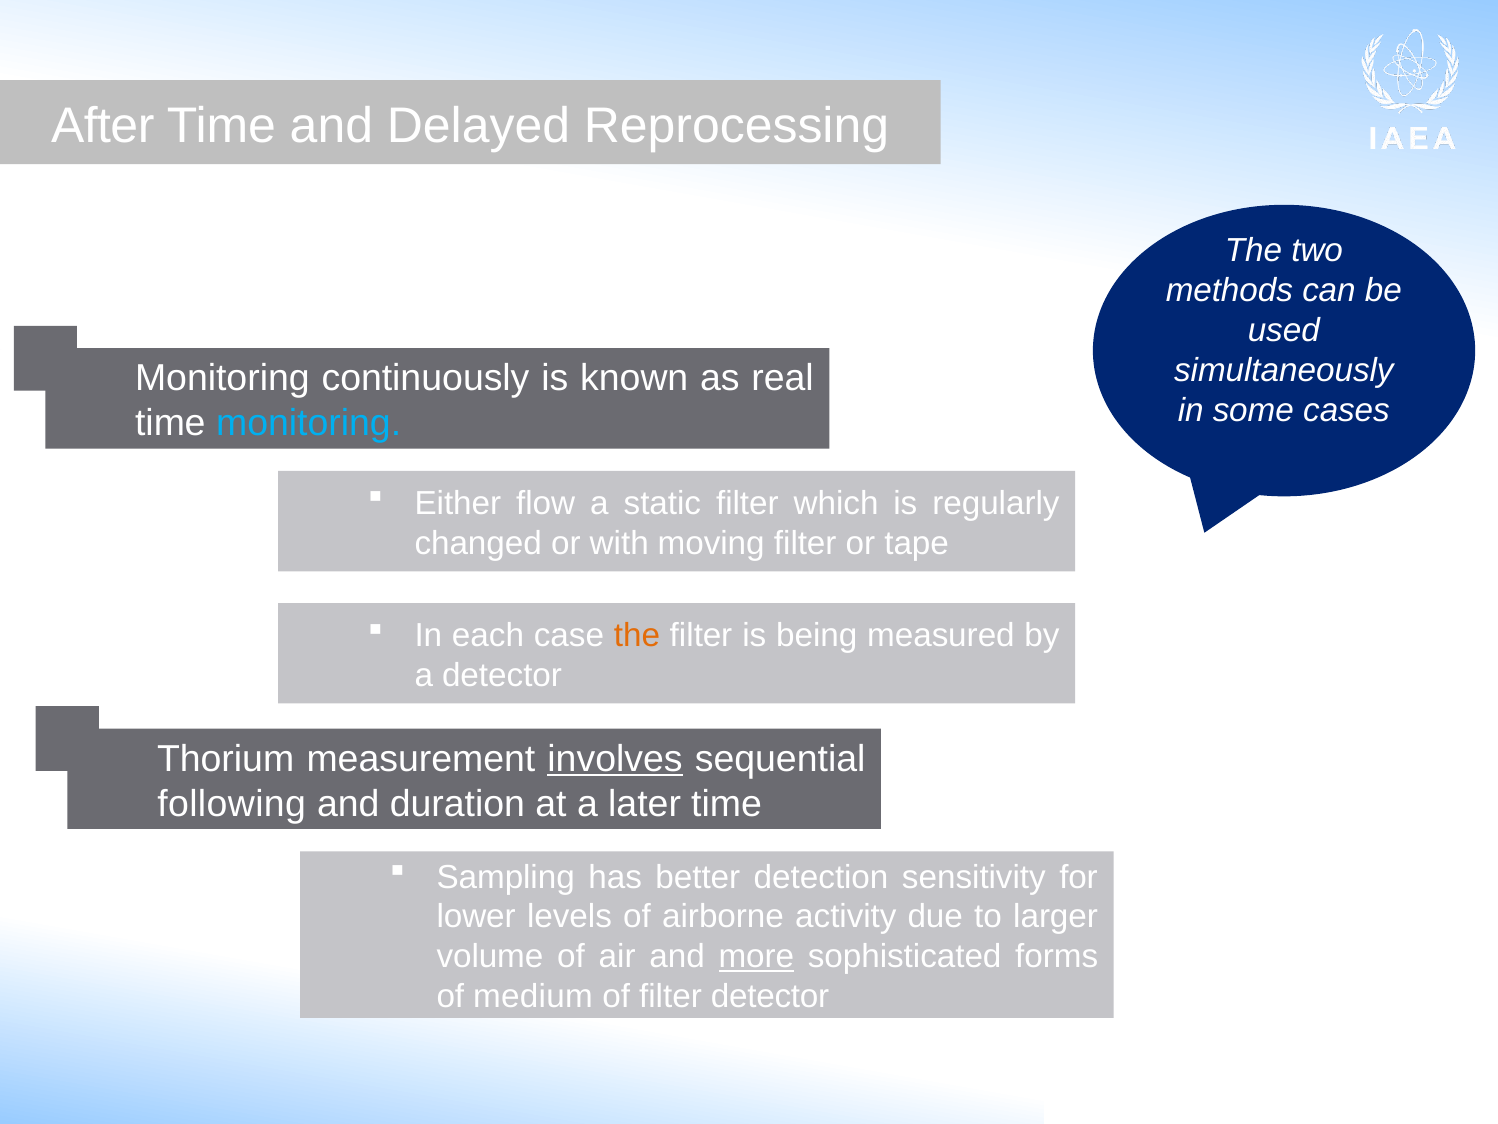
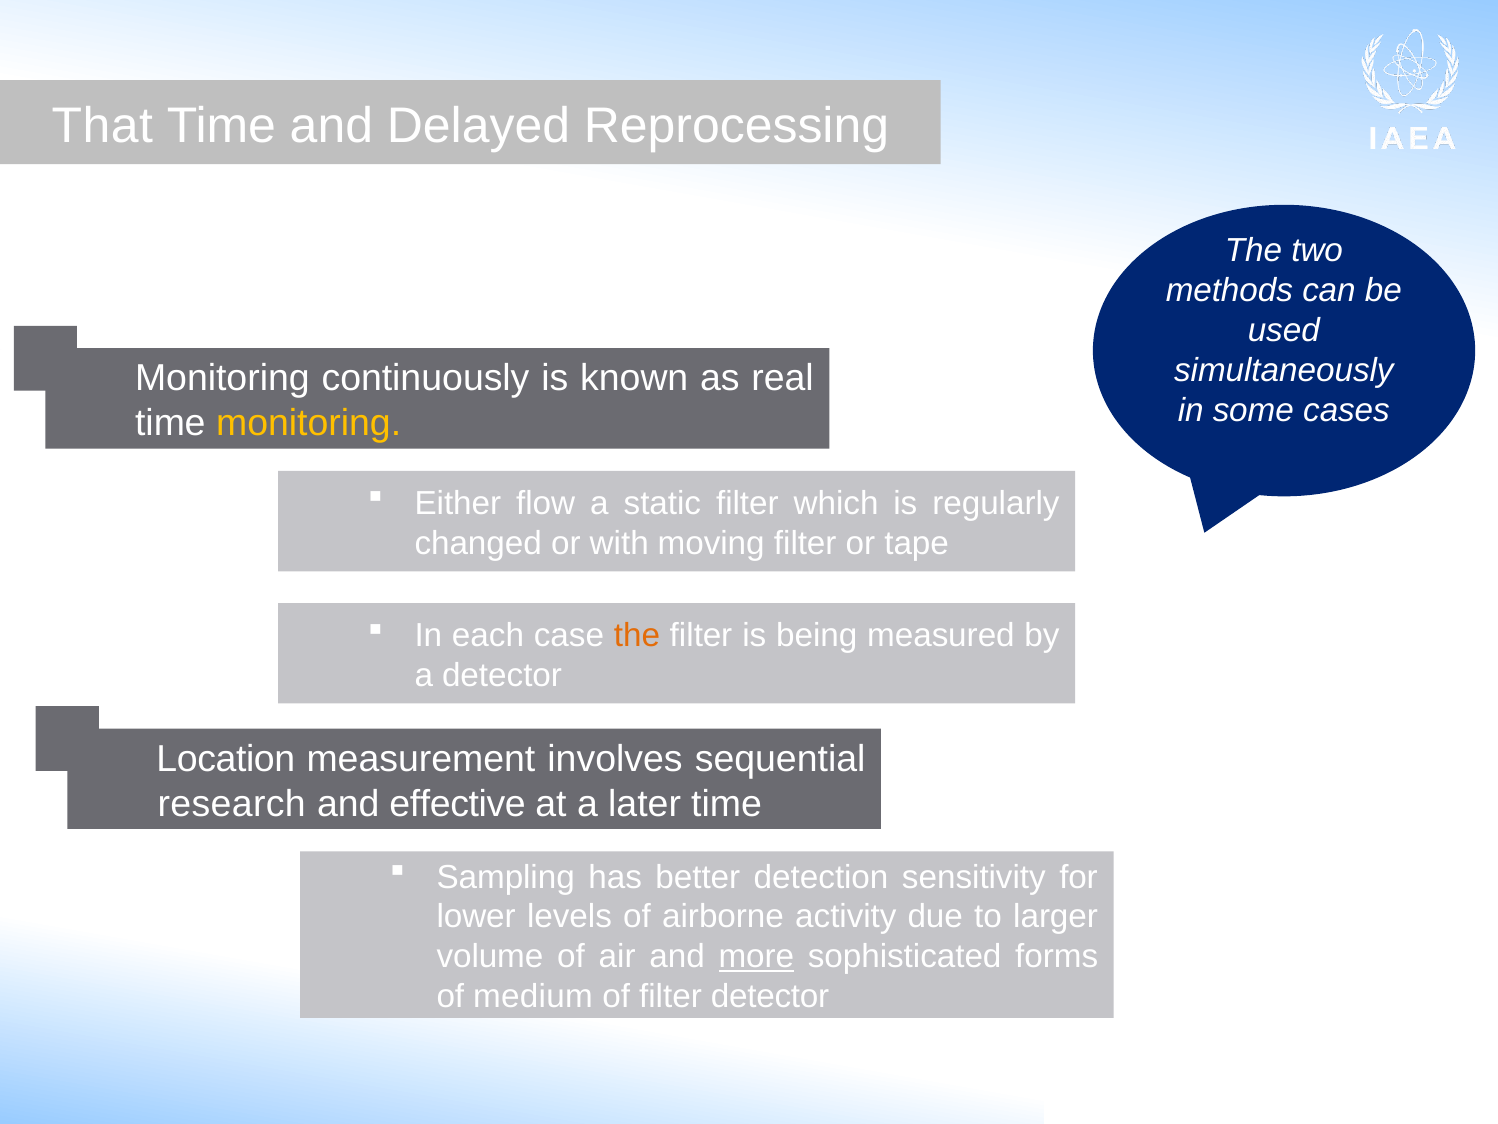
After: After -> That
monitoring at (309, 423) colour: light blue -> yellow
Thorium: Thorium -> Location
involves underline: present -> none
following: following -> research
duration: duration -> effective
